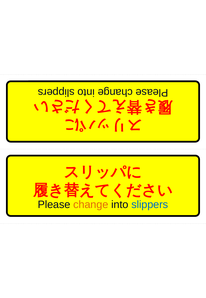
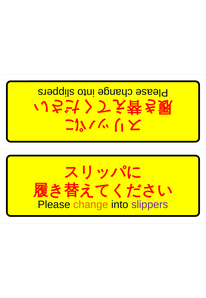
slippers colour: blue -> purple
